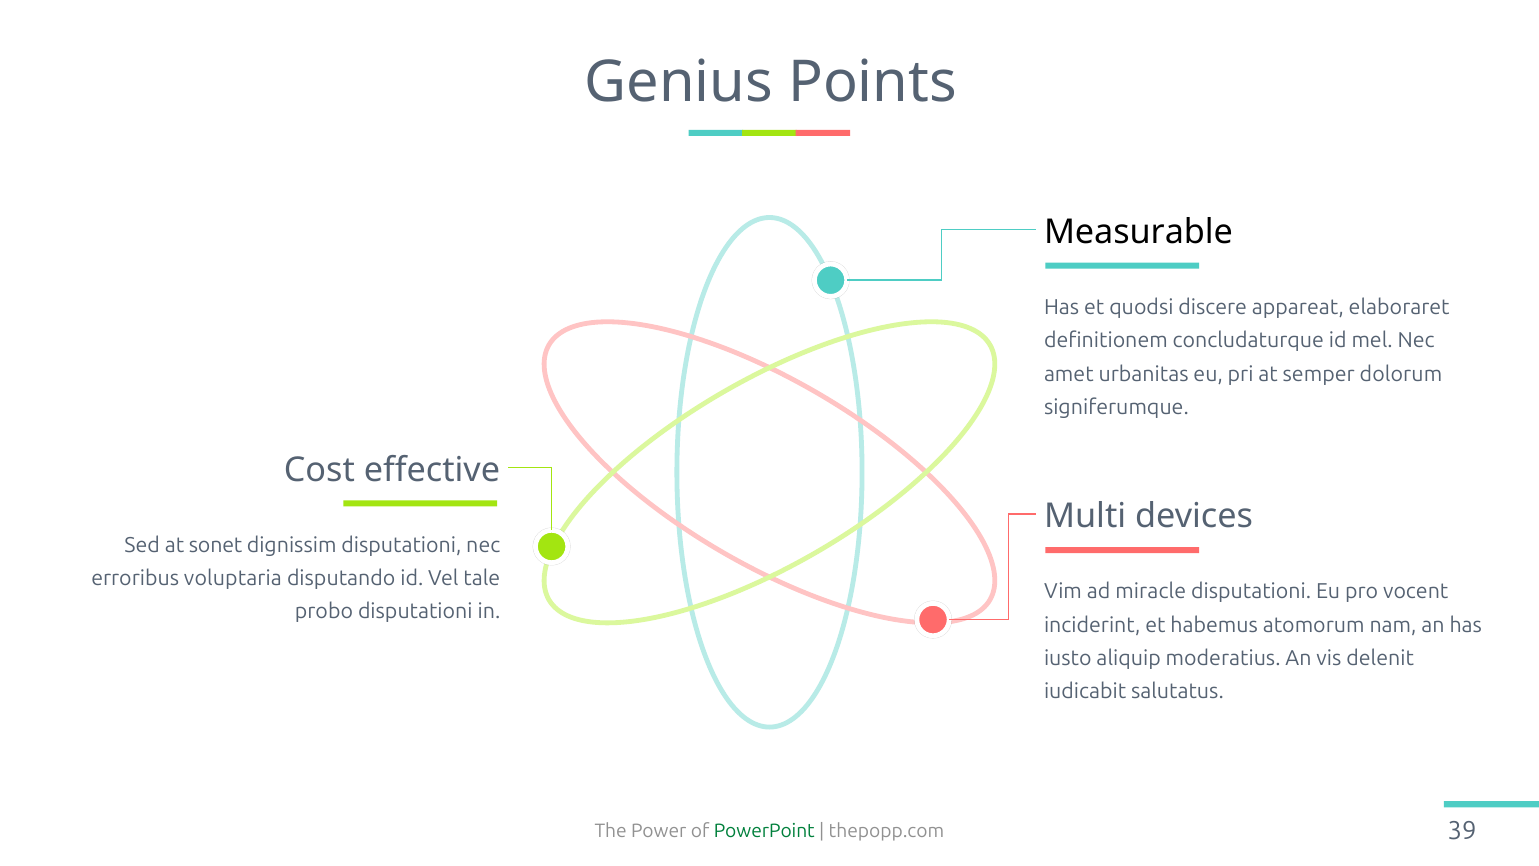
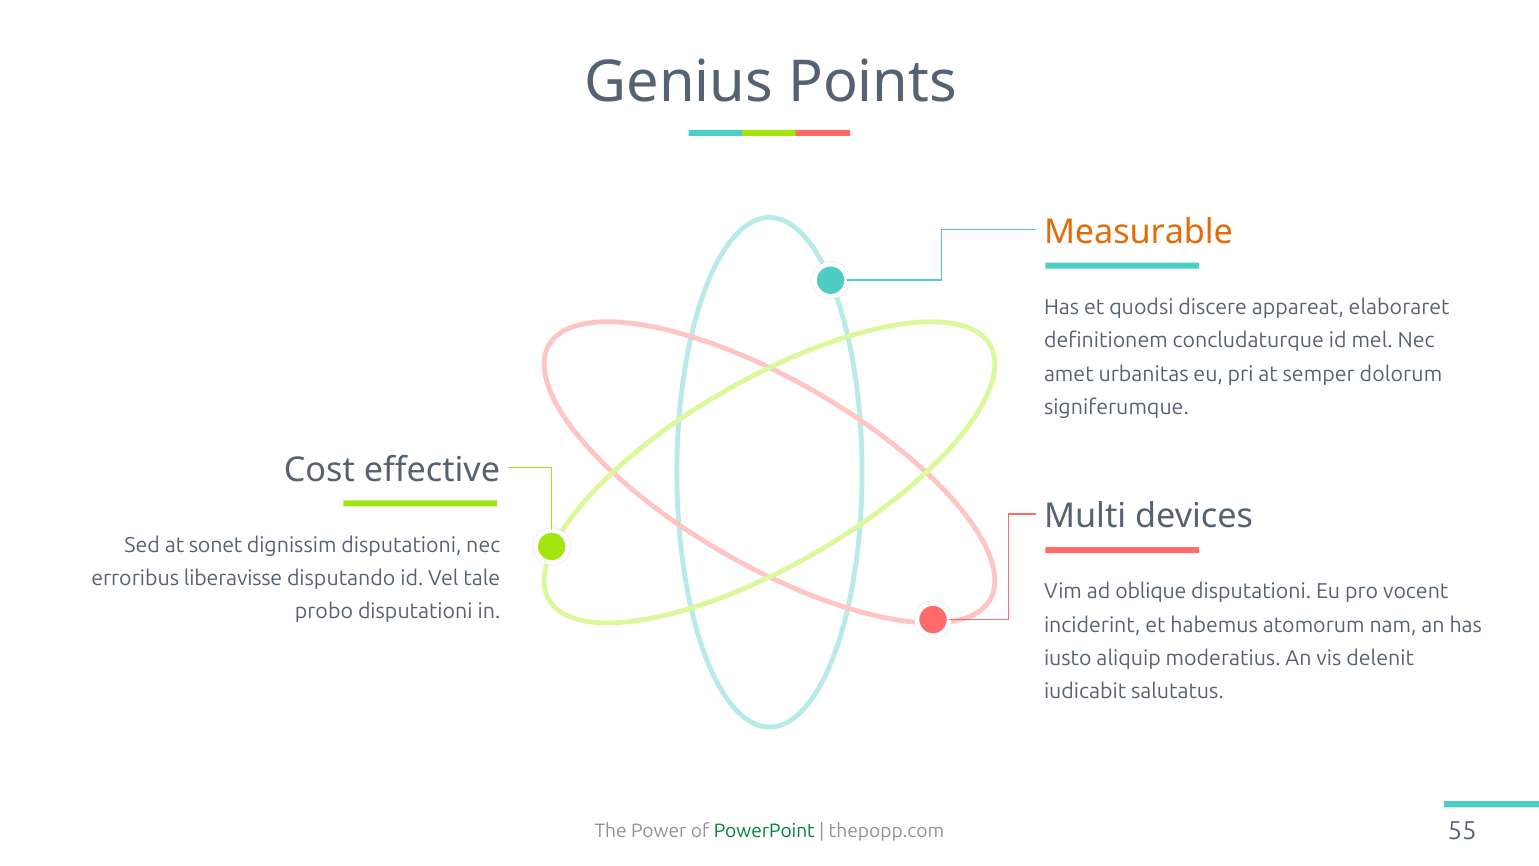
Measurable colour: black -> orange
voluptaria: voluptaria -> liberavisse
miracle: miracle -> oblique
39: 39 -> 55
